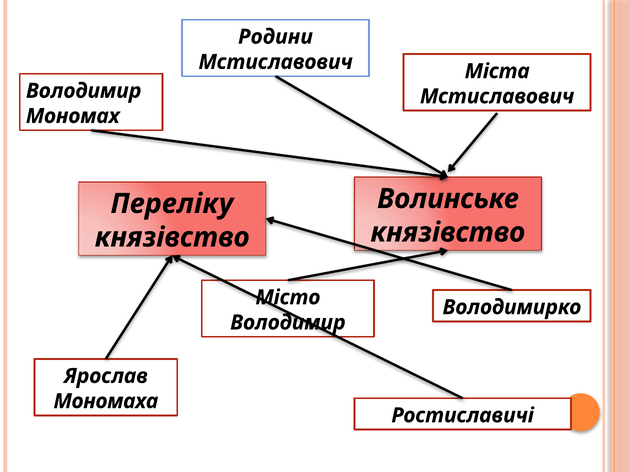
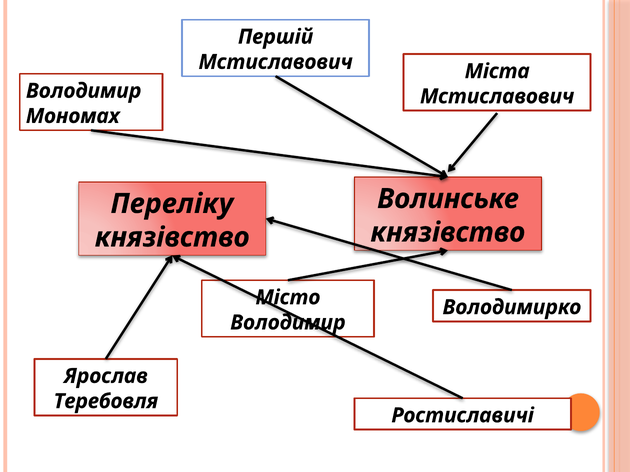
Родини: Родини -> Першій
Мономаха: Мономаха -> Теребовля
